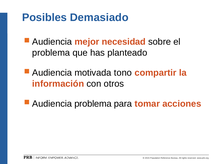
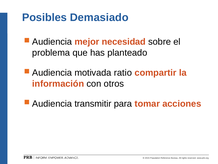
tono: tono -> ratio
Audiencia problema: problema -> transmitir
